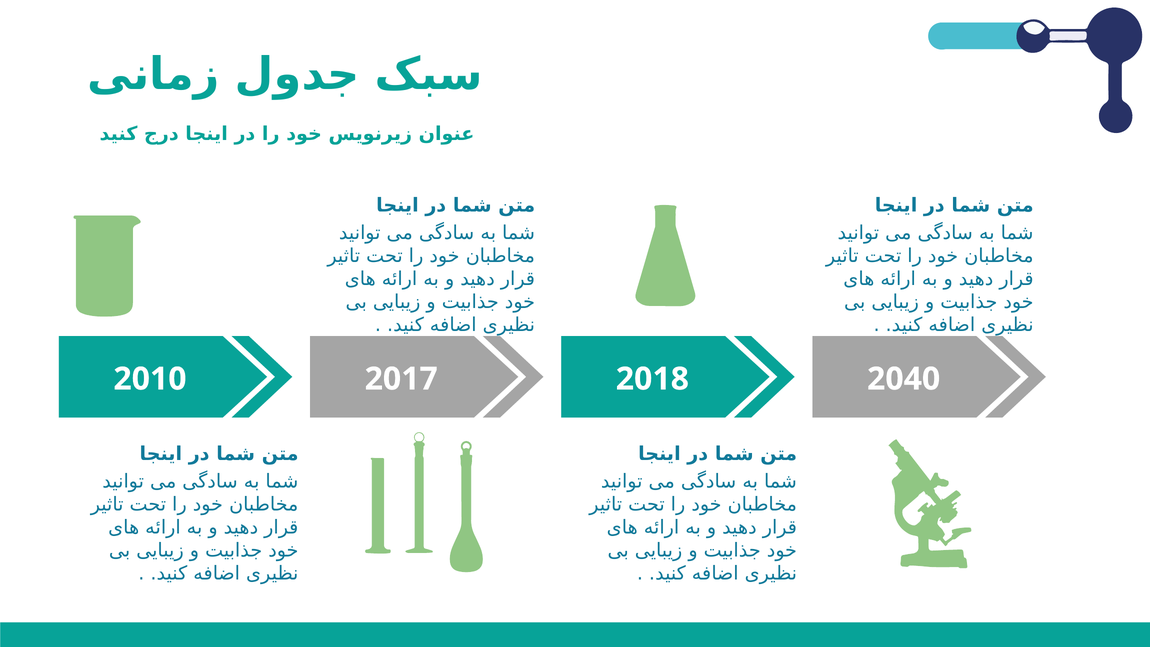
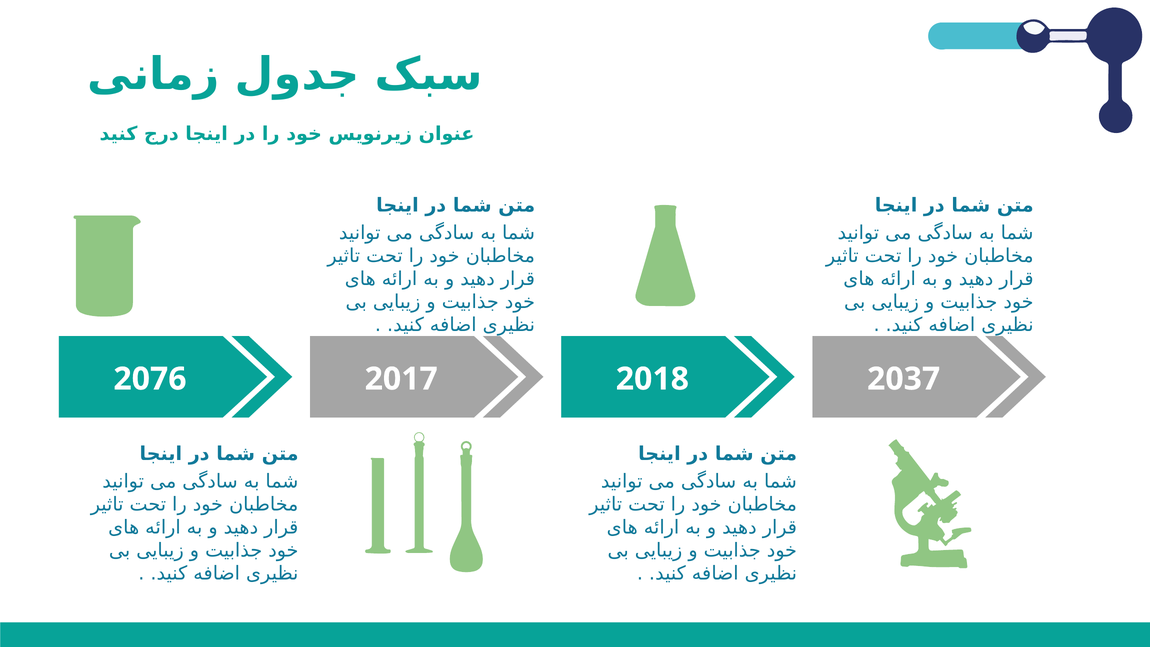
2010: 2010 -> 2076
2040: 2040 -> 2037
